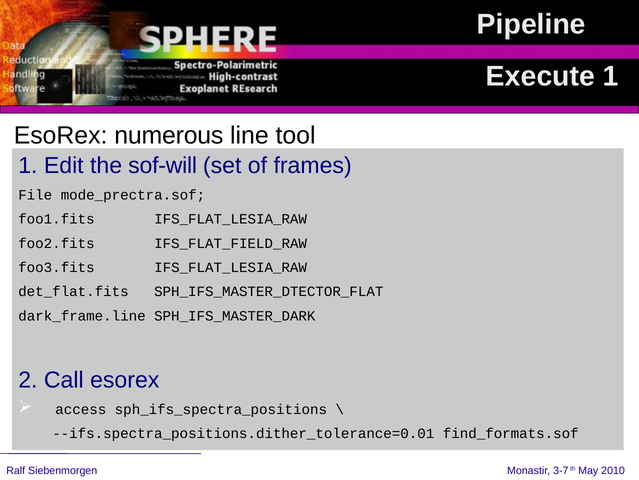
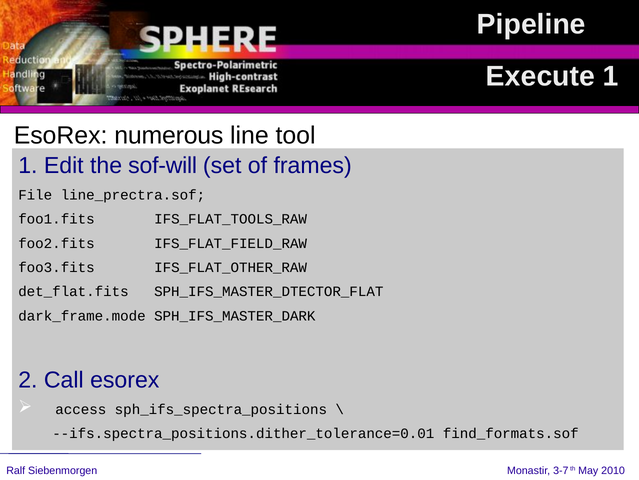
mode_prectra.sof: mode_prectra.sof -> line_prectra.sof
foo1.fits IFS_FLAT_LESIA_RAW: IFS_FLAT_LESIA_RAW -> IFS_FLAT_TOOLS_RAW
foo3.fits IFS_FLAT_LESIA_RAW: IFS_FLAT_LESIA_RAW -> IFS_FLAT_OTHER_RAW
dark_frame.line: dark_frame.line -> dark_frame.mode
